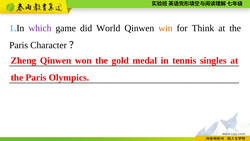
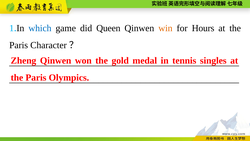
which colour: purple -> blue
World: World -> Queen
Think: Think -> Hours
